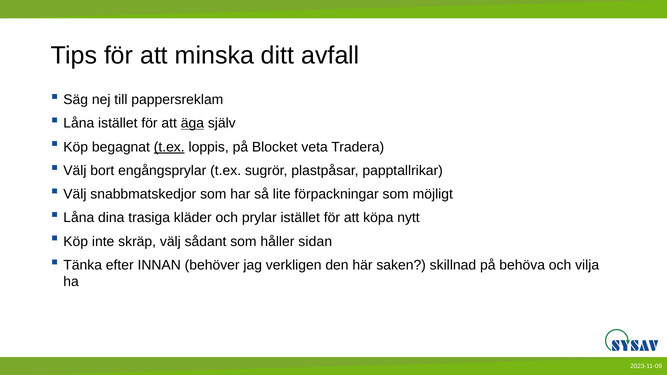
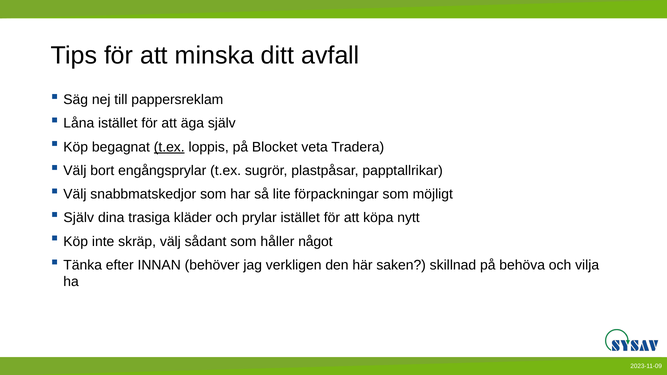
äga underline: present -> none
Låna at (79, 218): Låna -> Själv
sidan: sidan -> något
